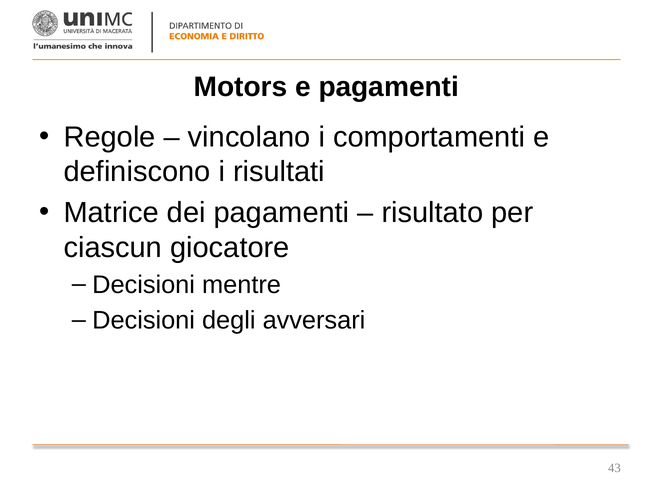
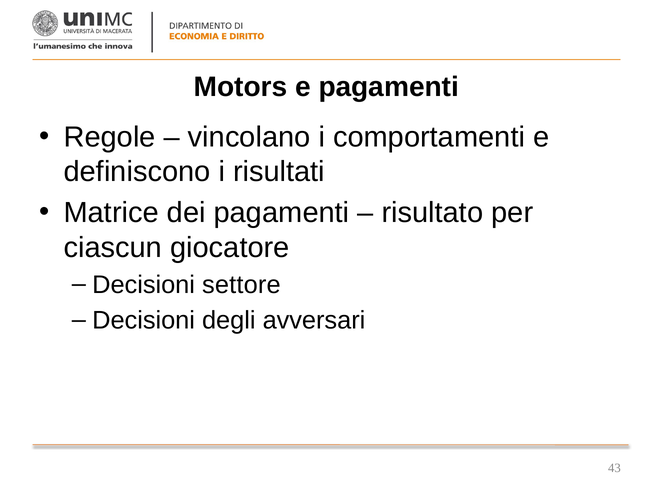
mentre: mentre -> settore
